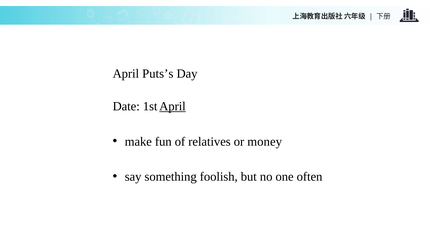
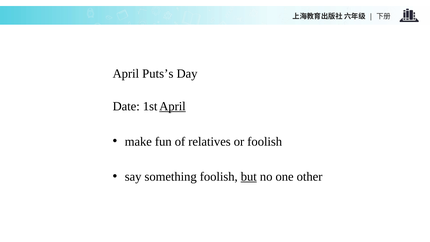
or money: money -> foolish
but underline: none -> present
often: often -> other
